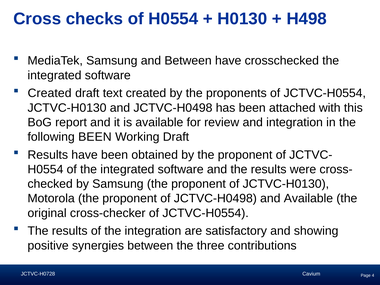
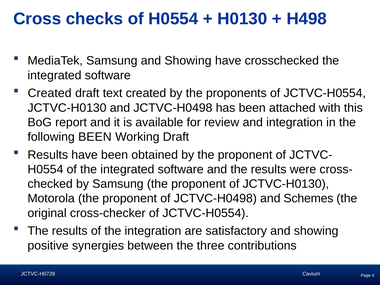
Samsung and Between: Between -> Showing
and Available: Available -> Schemes
